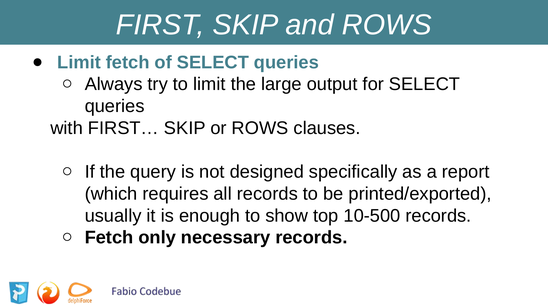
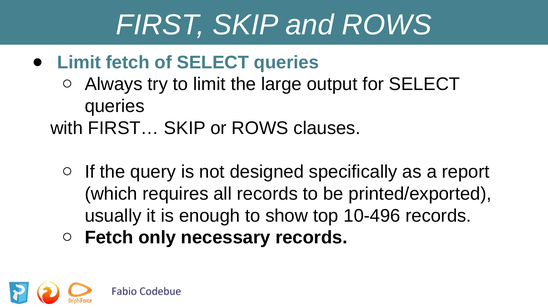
10-500: 10-500 -> 10-496
